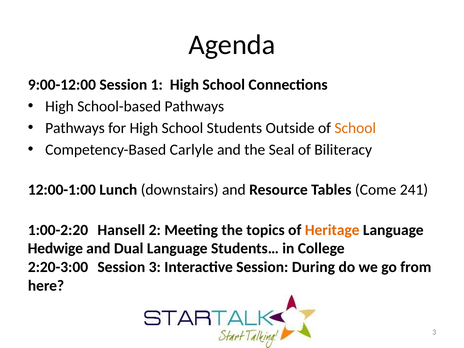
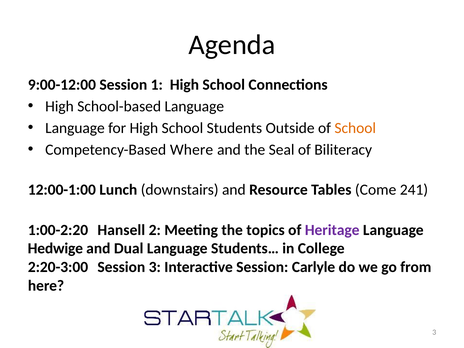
School-based Pathways: Pathways -> Language
Pathways at (75, 128): Pathways -> Language
Carlyle: Carlyle -> Where
Heritage colour: orange -> purple
During: During -> Carlyle
